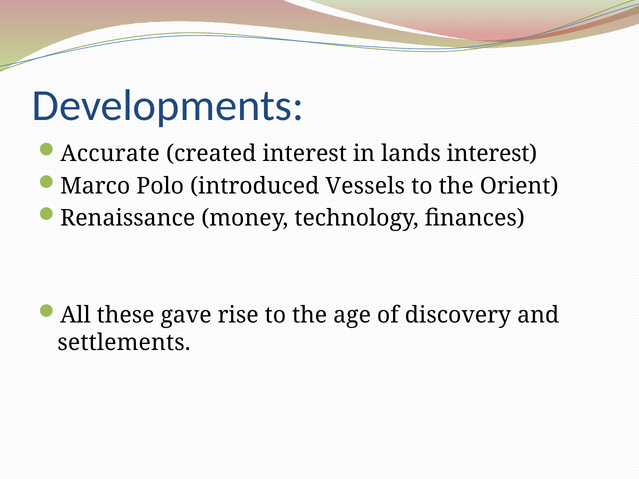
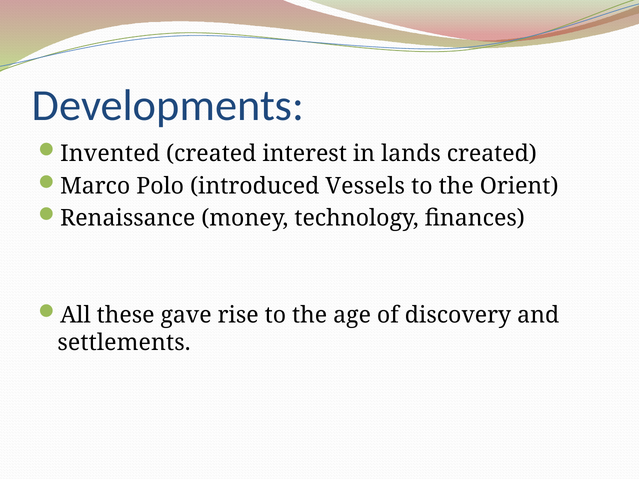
Accurate: Accurate -> Invented
lands interest: interest -> created
